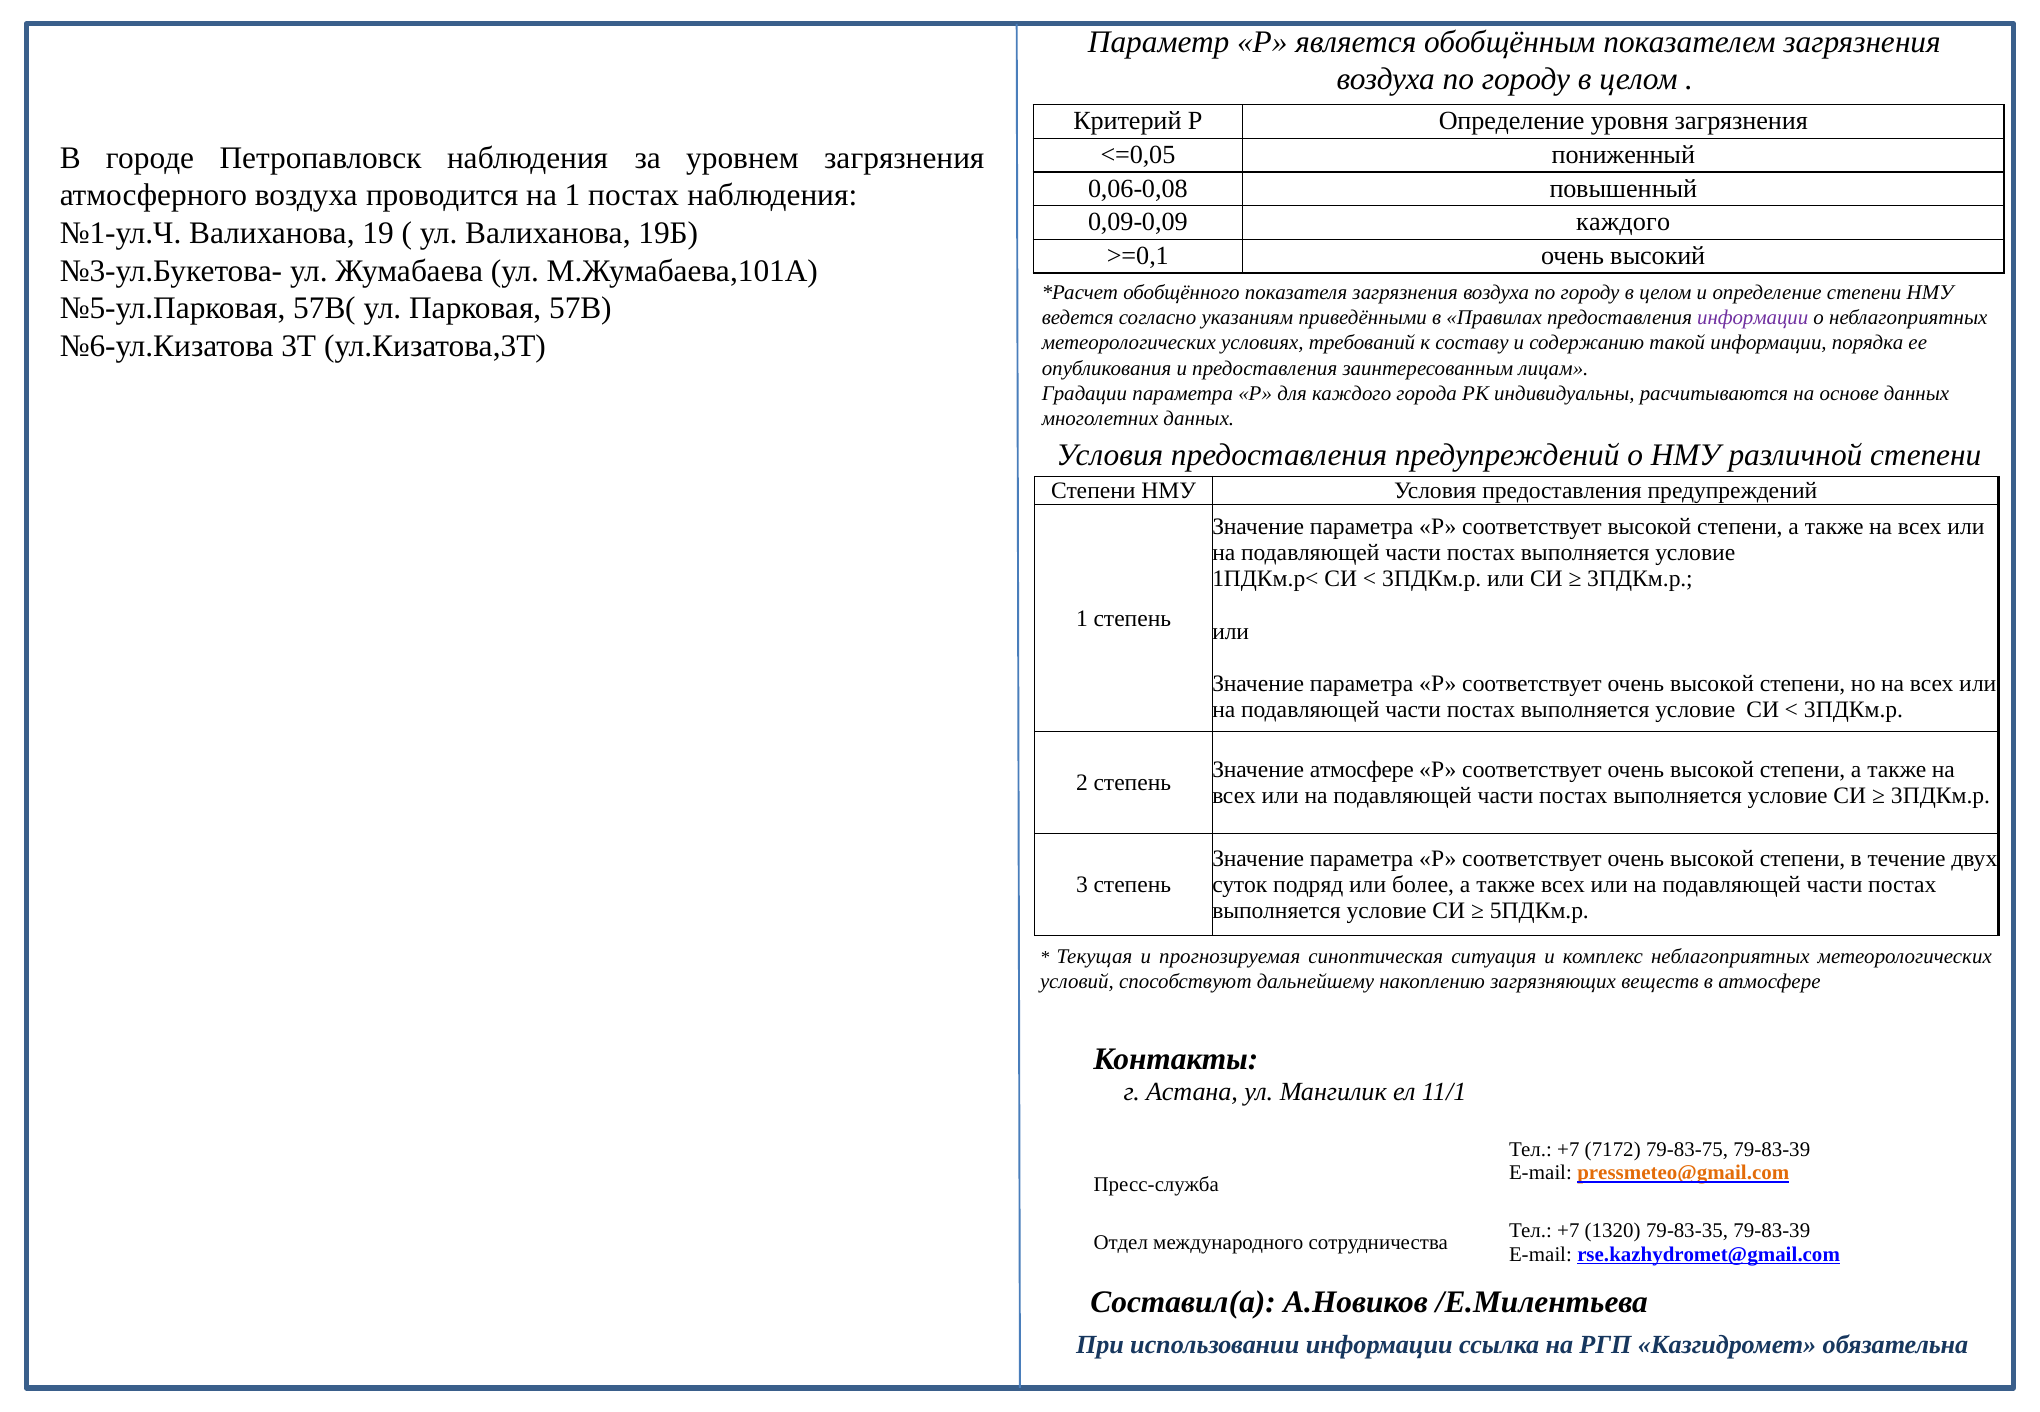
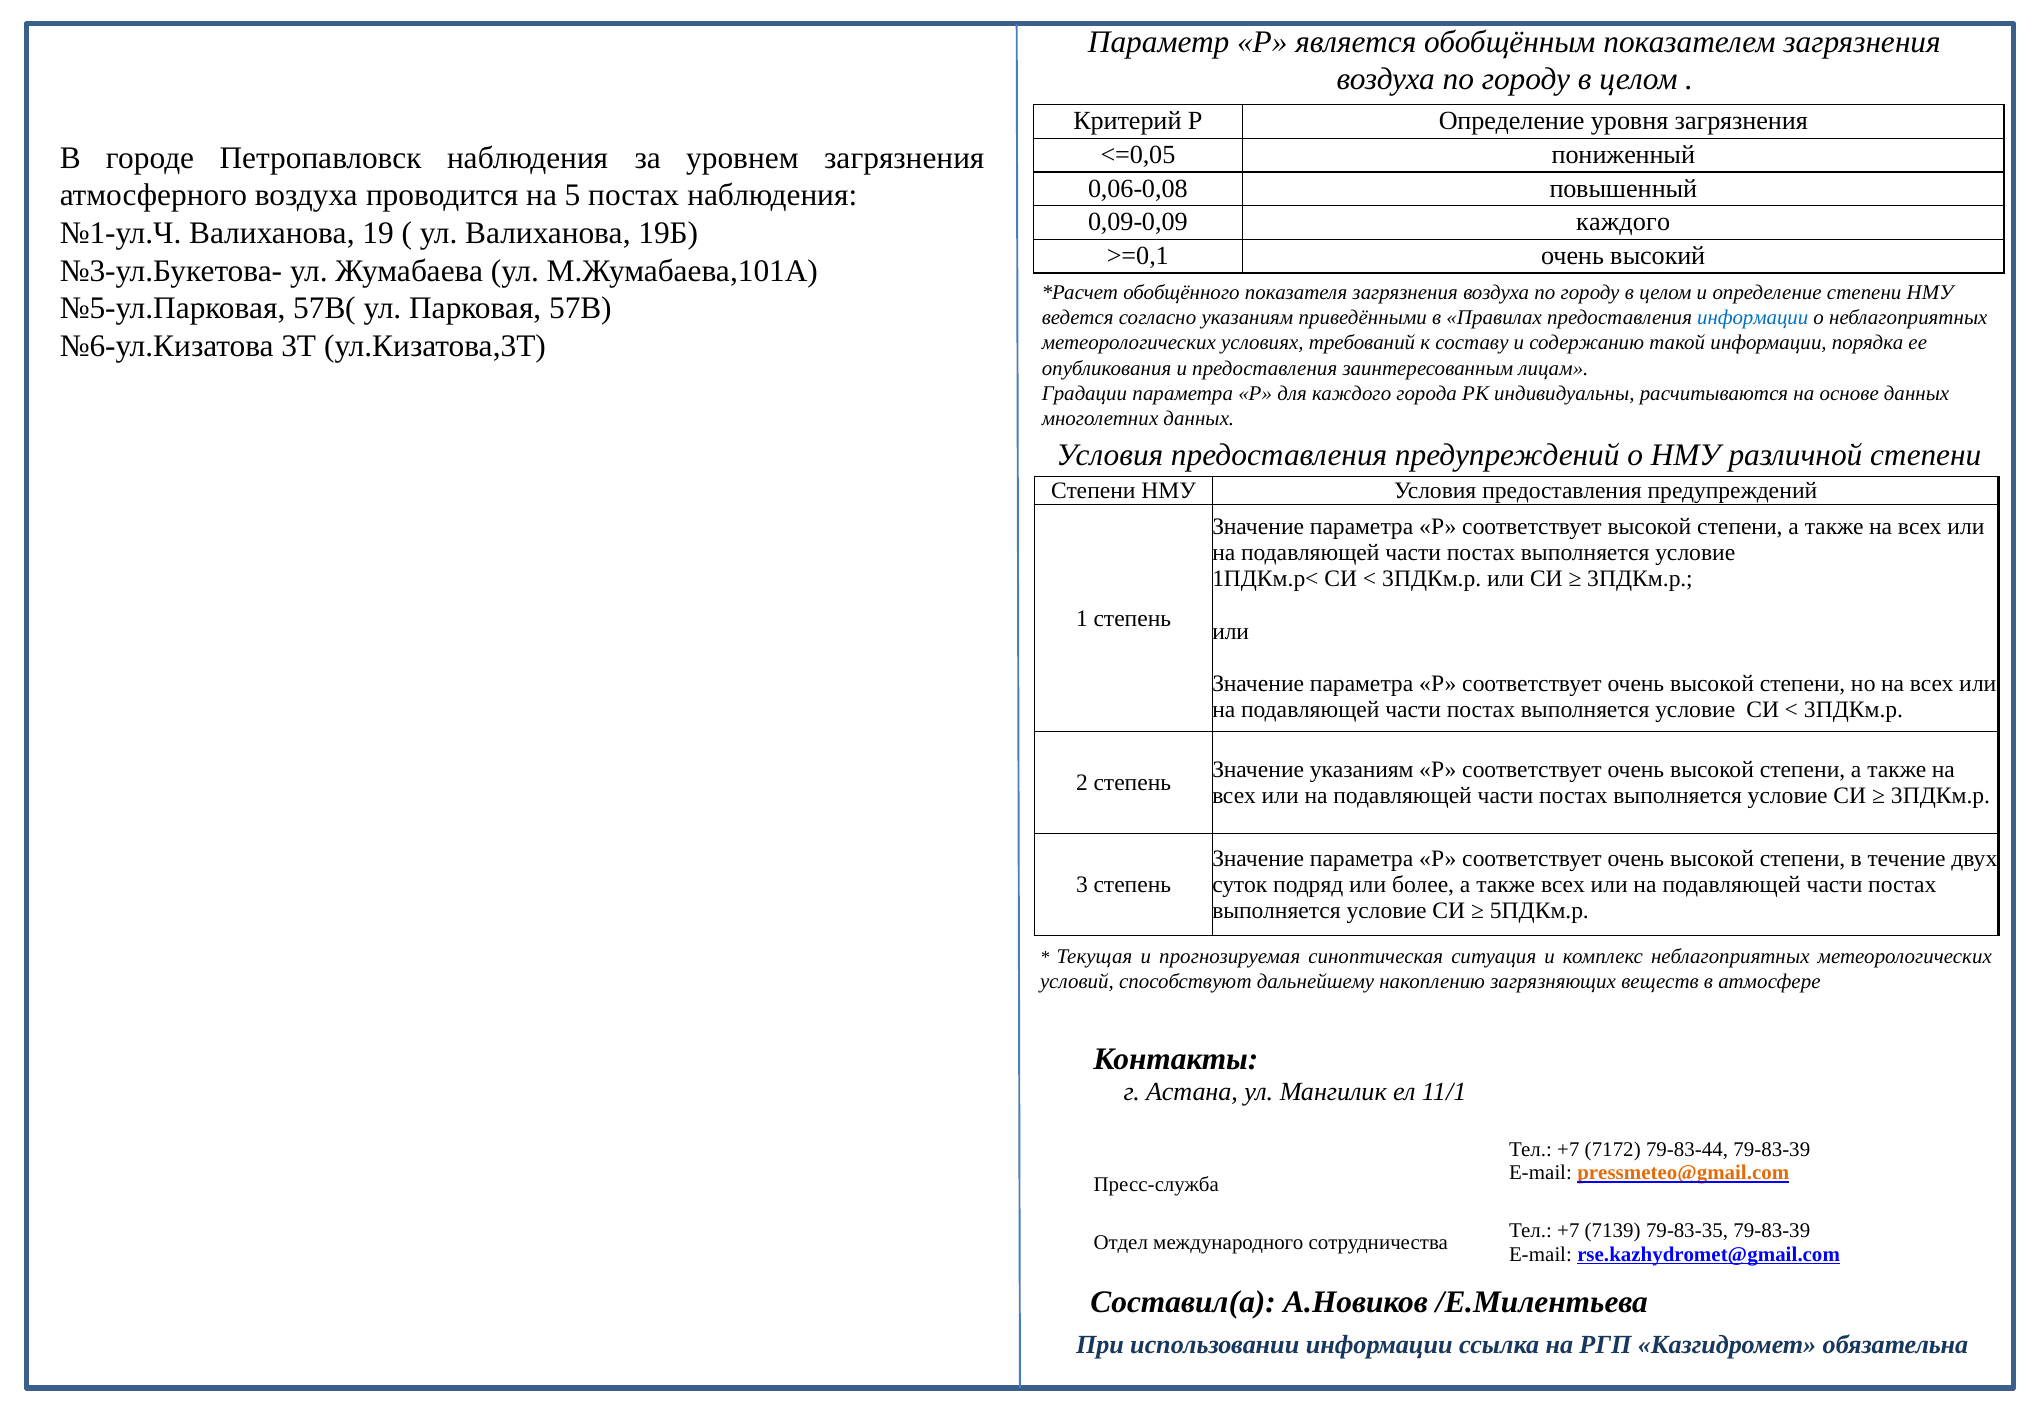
на 1: 1 -> 5
информации at (1753, 318) colour: purple -> blue
Значение атмосфере: атмосфере -> указаниям
79-83-75: 79-83-75 -> 79-83-44
1320: 1320 -> 7139
